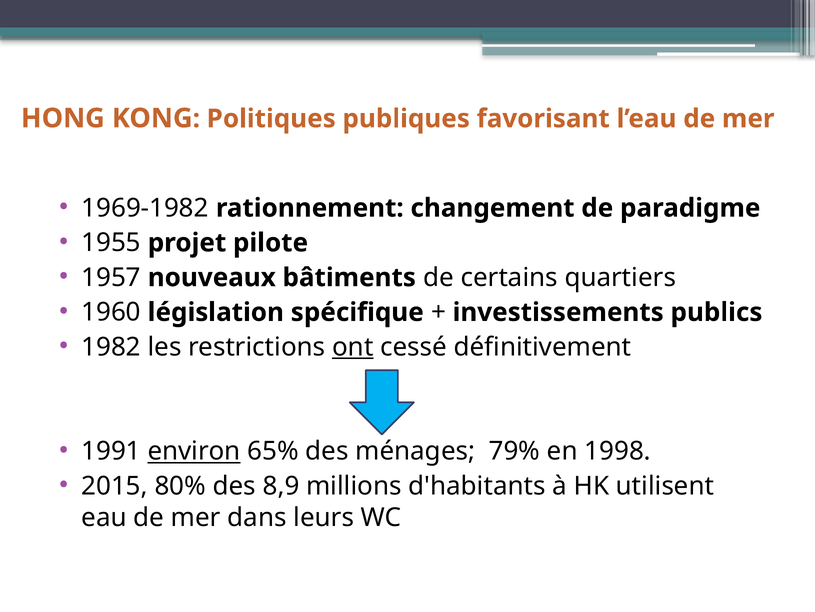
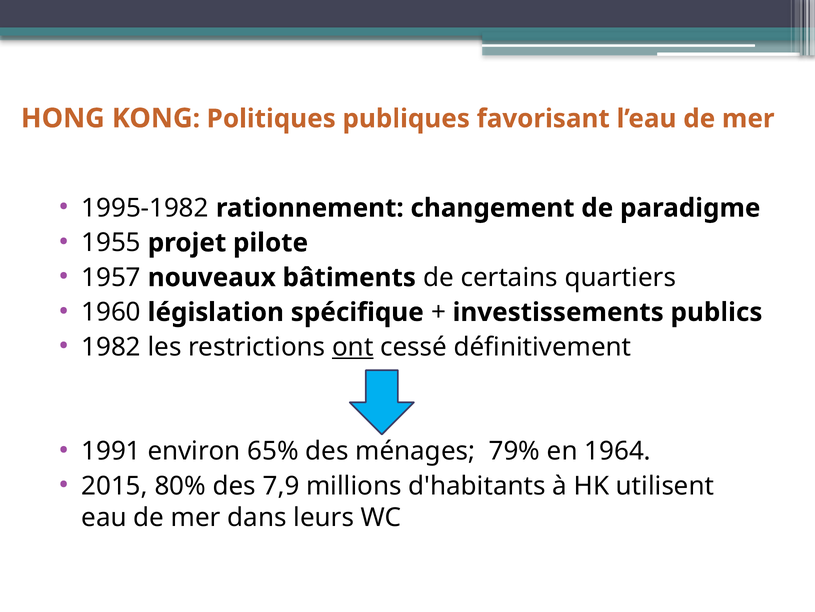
1969-1982: 1969-1982 -> 1995-1982
environ underline: present -> none
1998: 1998 -> 1964
8,9: 8,9 -> 7,9
